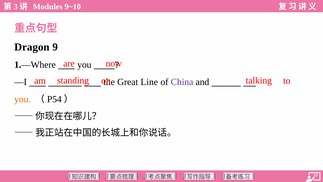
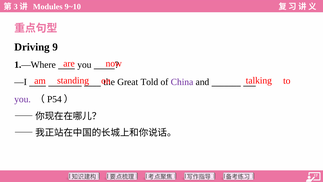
Dragon: Dragon -> Driving
Line: Line -> Told
you at (23, 99) colour: orange -> purple
